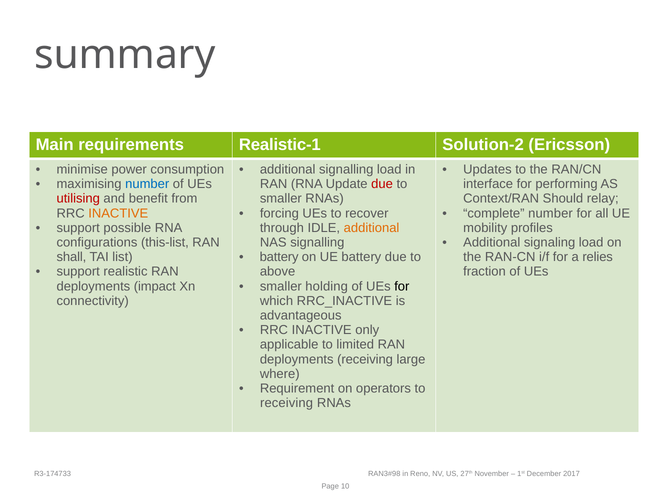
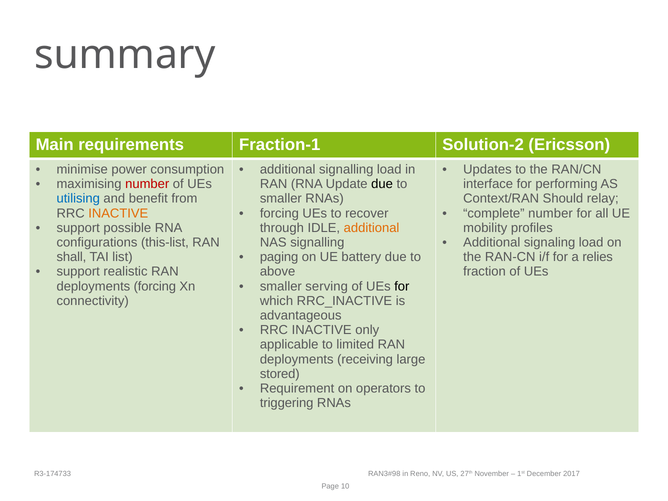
Realistic-1: Realistic-1 -> Fraction-1
number at (147, 184) colour: blue -> red
due at (382, 184) colour: red -> black
utilising colour: red -> blue
battery at (279, 257): battery -> paging
deployments impact: impact -> forcing
holding: holding -> serving
where: where -> stored
receiving at (287, 403): receiving -> triggering
